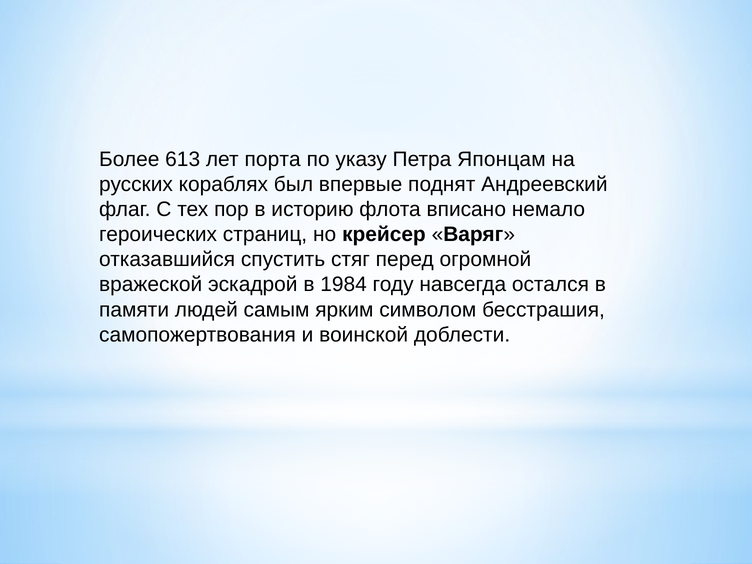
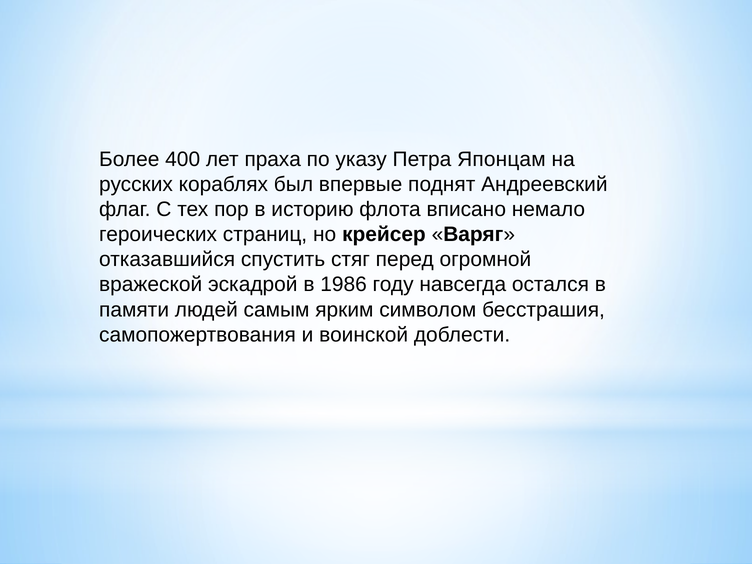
613: 613 -> 400
порта: порта -> праха
1984: 1984 -> 1986
